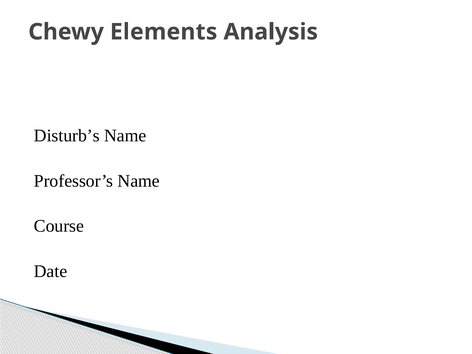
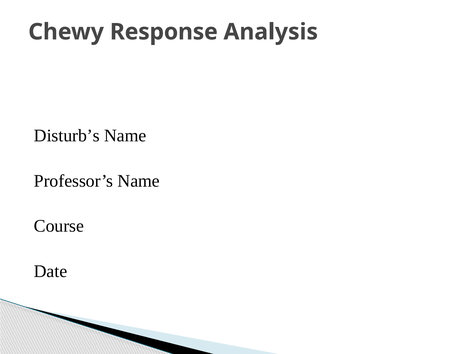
Elements: Elements -> Response
